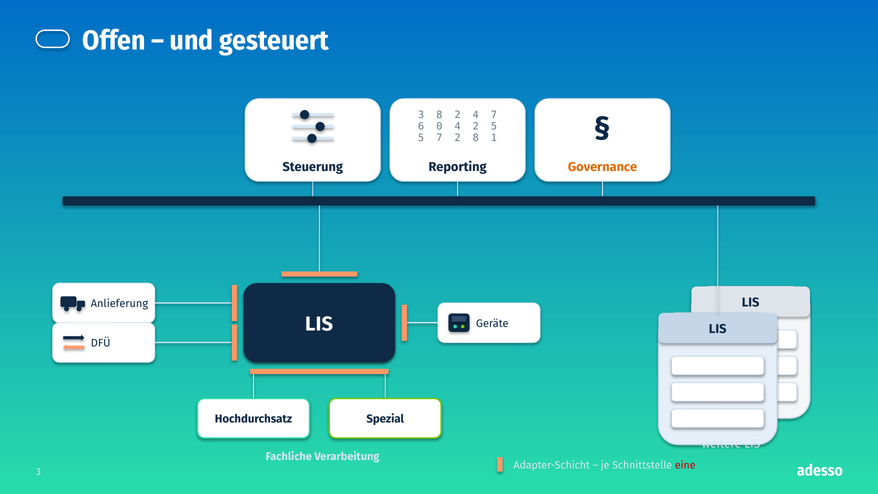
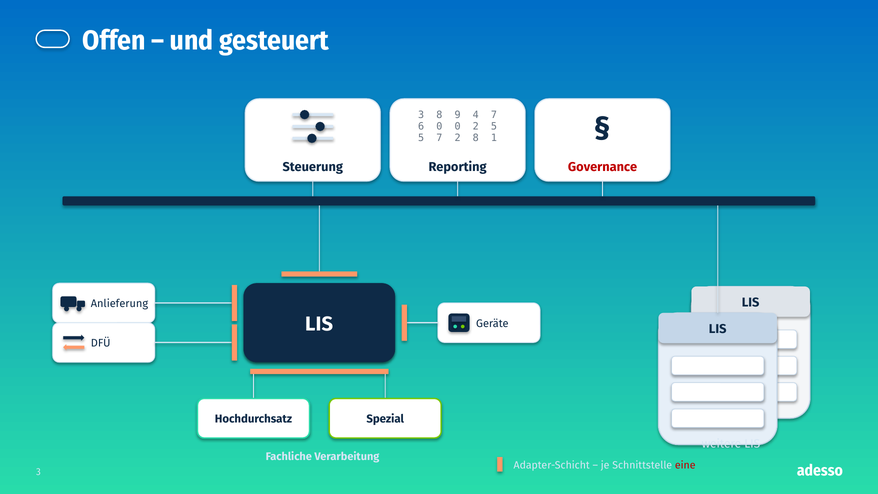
8 2: 2 -> 9
0 4: 4 -> 0
Governance colour: orange -> red
